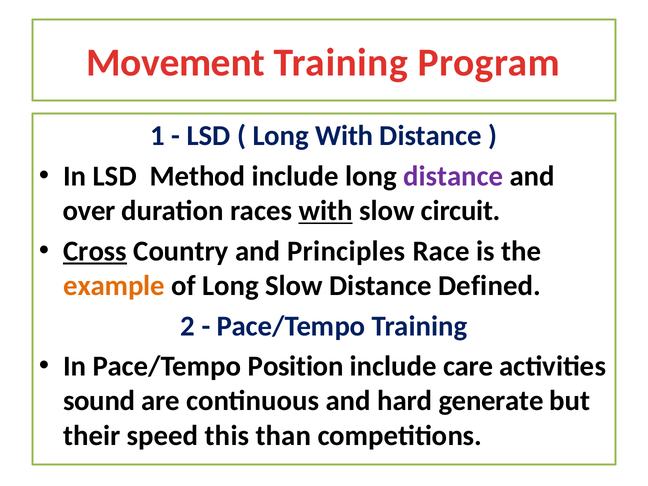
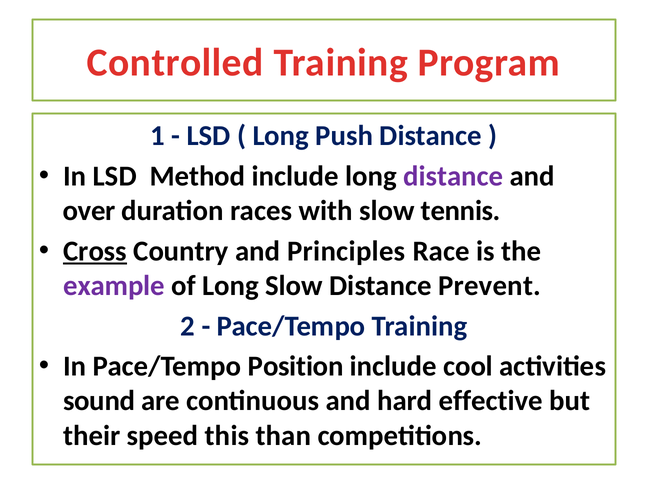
Movement: Movement -> Controlled
Long With: With -> Push
with at (326, 211) underline: present -> none
circuit: circuit -> tennis
example colour: orange -> purple
Defined: Defined -> Prevent
care: care -> cool
generate: generate -> effective
